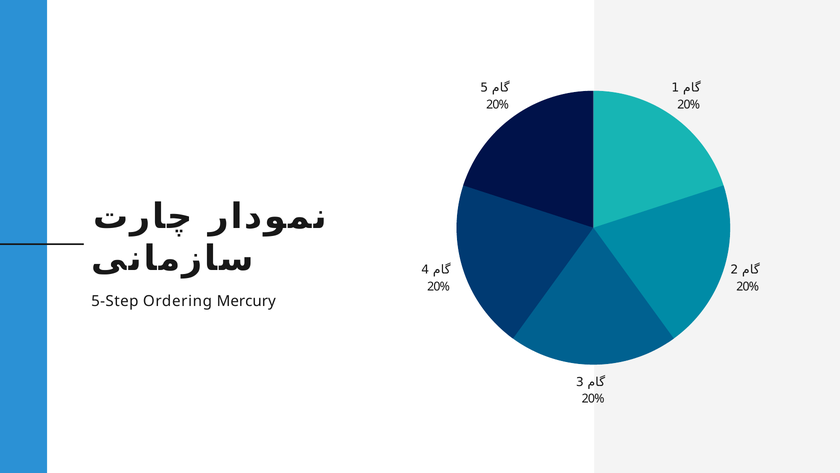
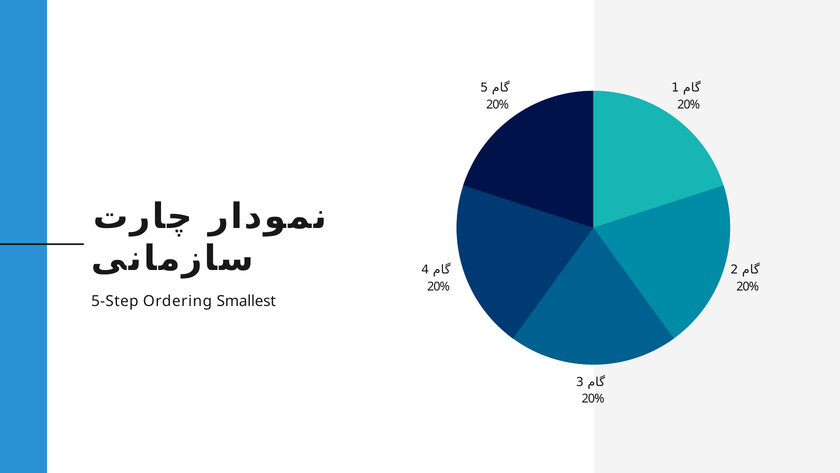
Mercury: Mercury -> Smallest
